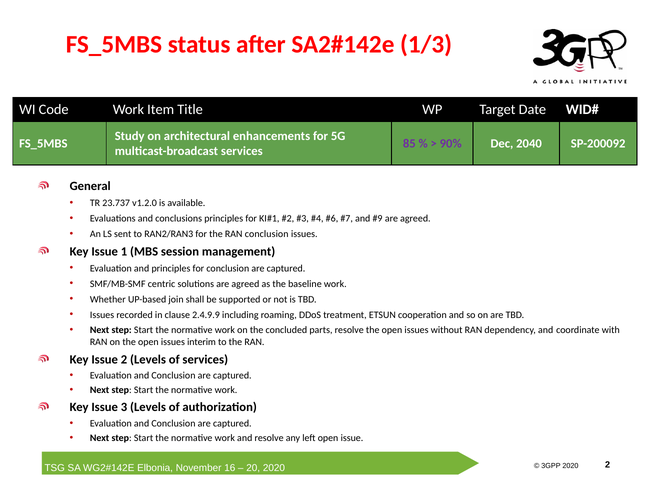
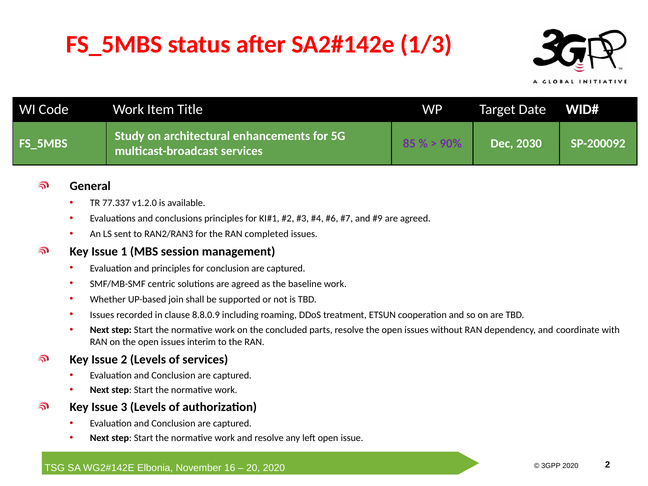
2040: 2040 -> 2030
23.737: 23.737 -> 77.337
RAN conclusion: conclusion -> completed
2.4.9.9: 2.4.9.9 -> 8.8.0.9
